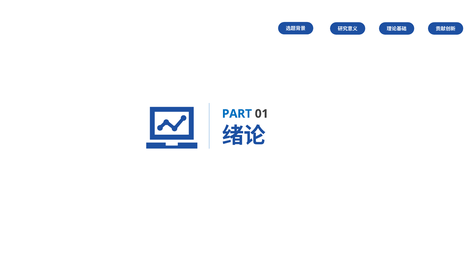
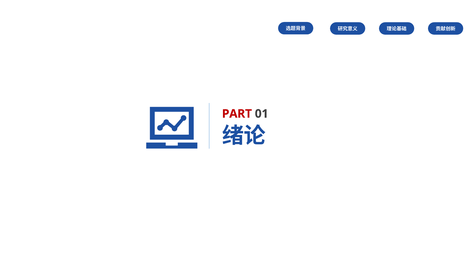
PART colour: blue -> red
